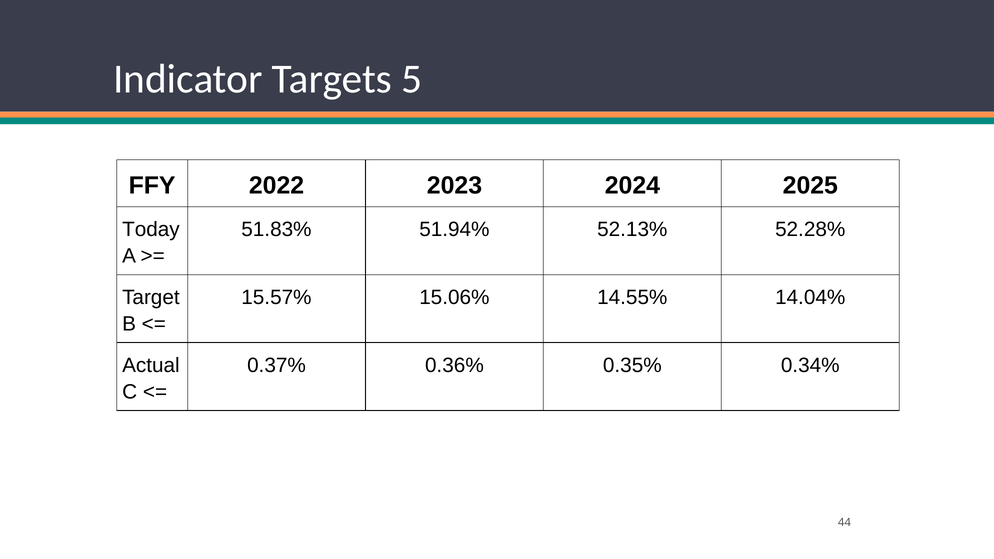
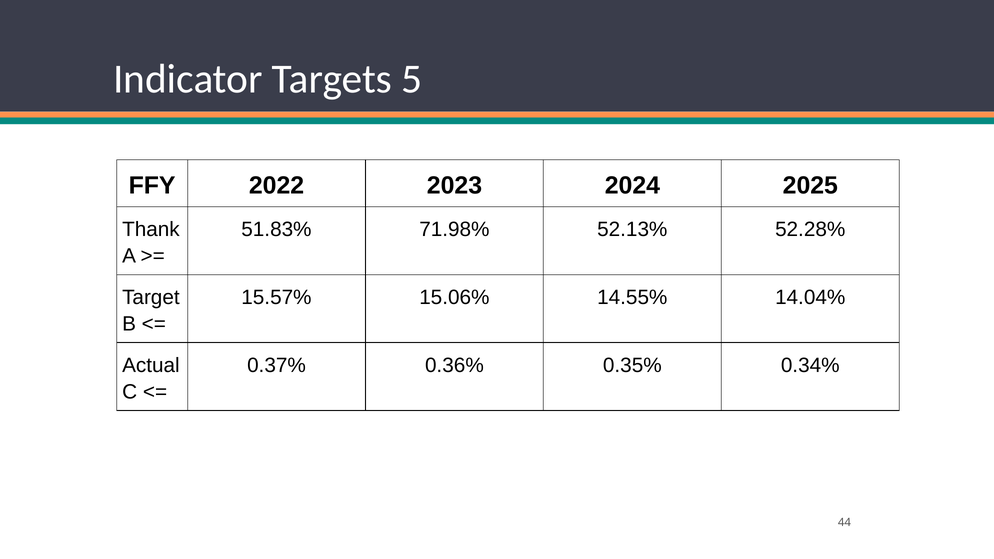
Today: Today -> Thank
51.94%: 51.94% -> 71.98%
